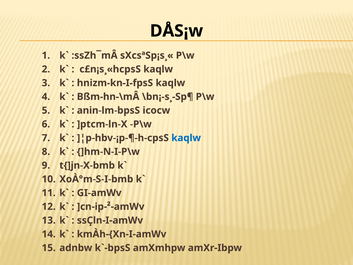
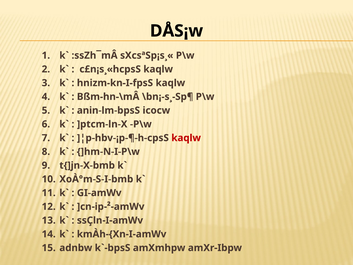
kaqlw at (186, 138) colour: blue -> red
